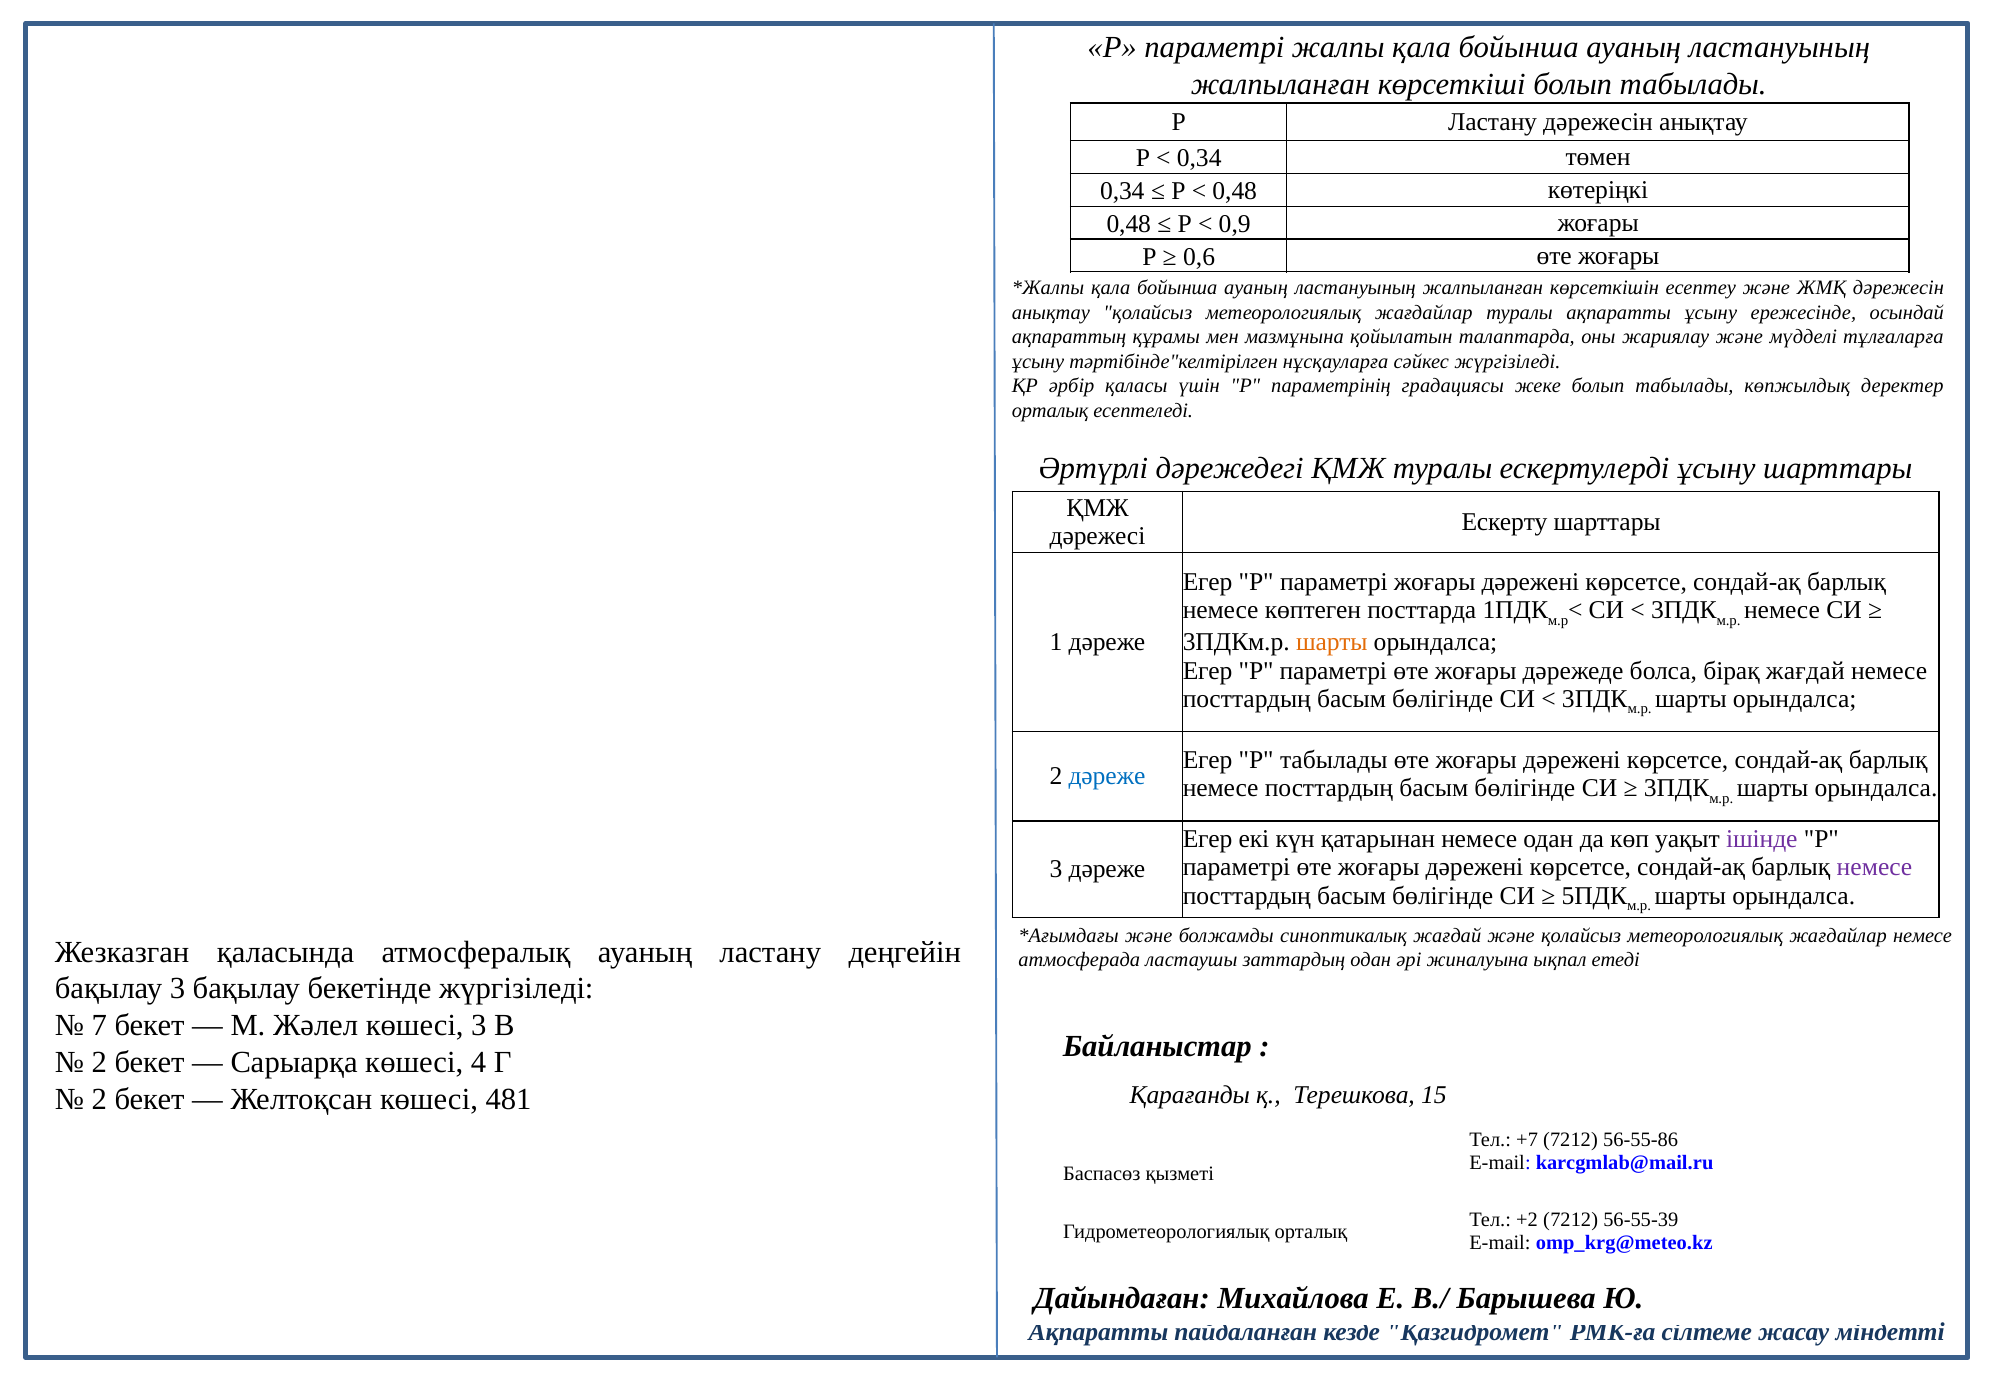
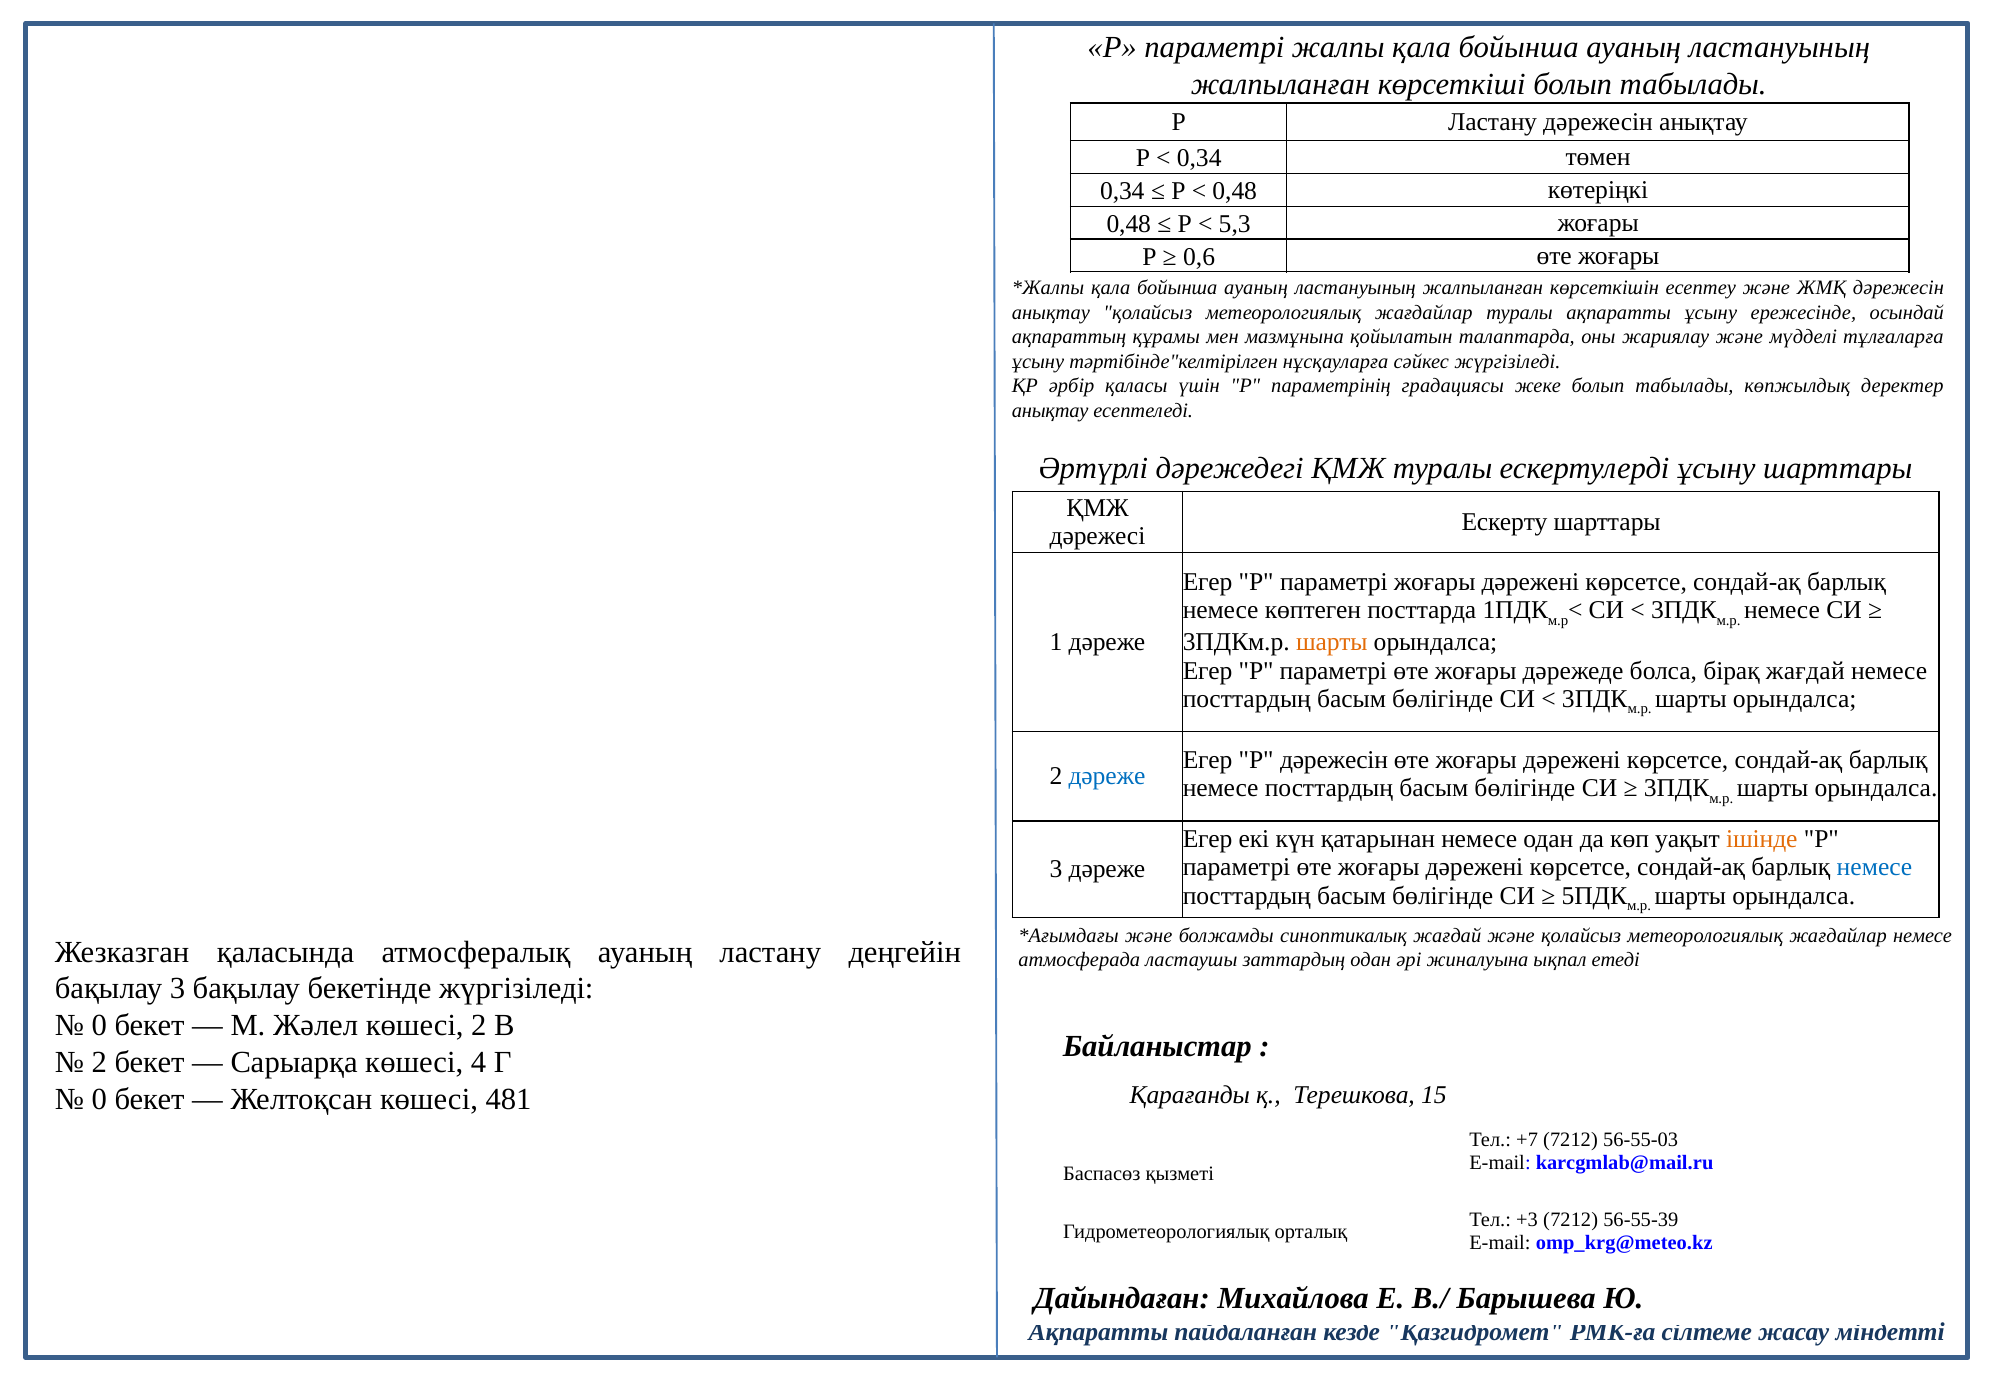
0,9: 0,9 -> 5,3
орталық at (1050, 410): орталық -> анықтау
Р табылады: табылады -> дәрежесін
ішінде colour: purple -> orange
немесе at (1874, 867) colour: purple -> blue
7 at (99, 1025): 7 -> 0
көшесі 3: 3 -> 2
2 at (99, 1099): 2 -> 0
56-55-86: 56-55-86 -> 56-55-03
+2: +2 -> +3
